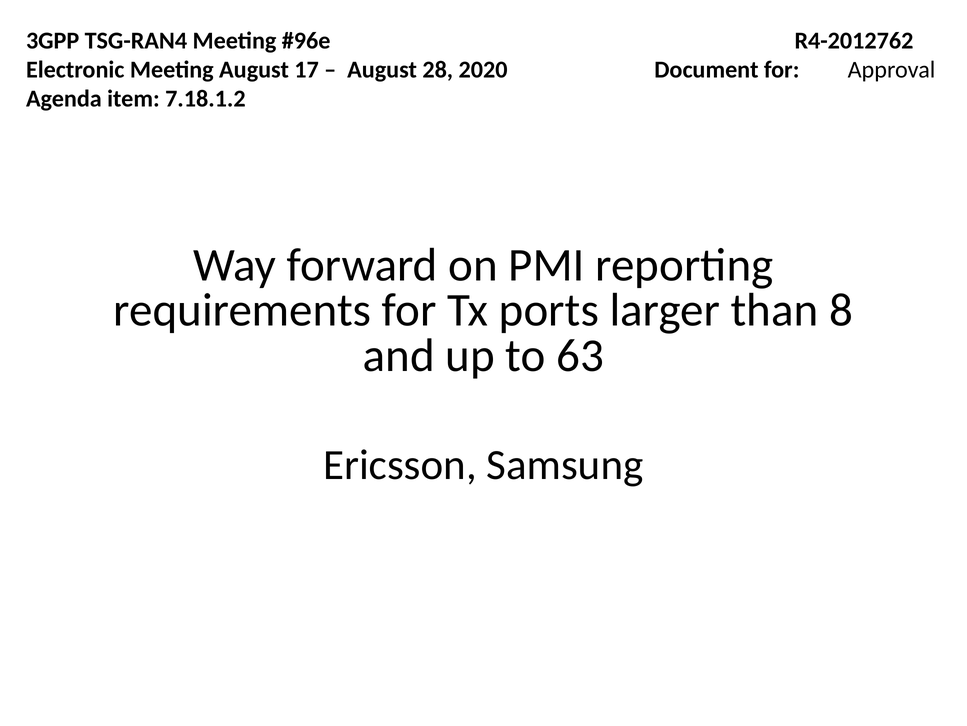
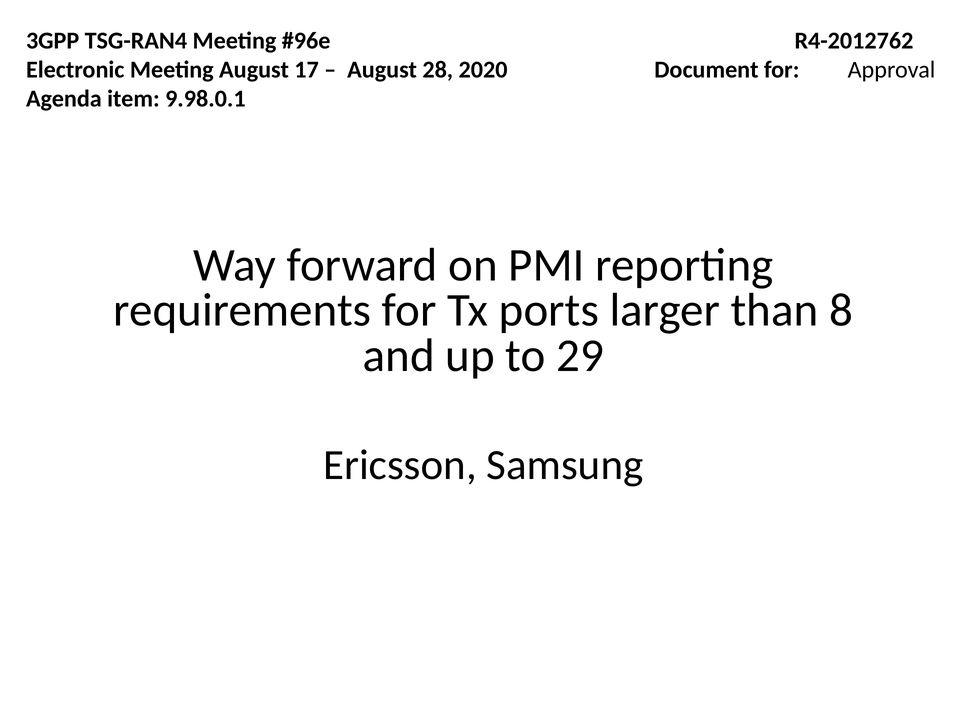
7.18.1.2: 7.18.1.2 -> 9.98.0.1
63: 63 -> 29
